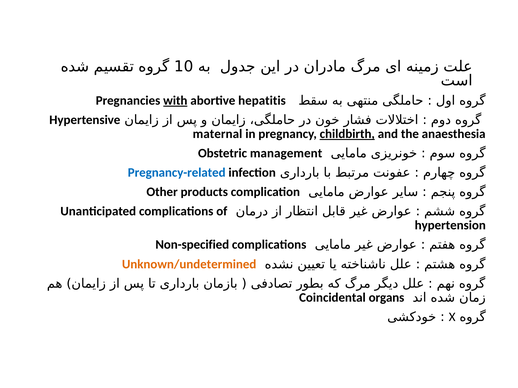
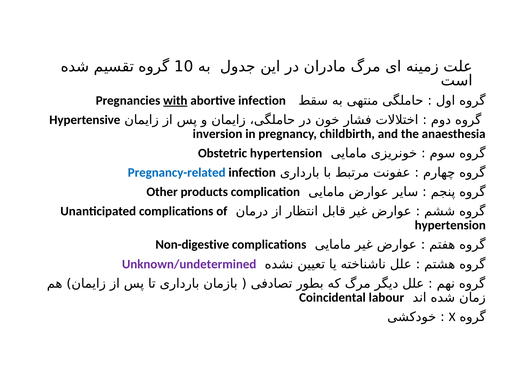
abortive hepatitis: hepatitis -> infection
maternal: maternal -> inversion
childbirth underline: present -> none
Obstetric management: management -> hypertension
Non-specified: Non-specified -> Non-digestive
Unknown/undetermined colour: orange -> purple
organs: organs -> labour
